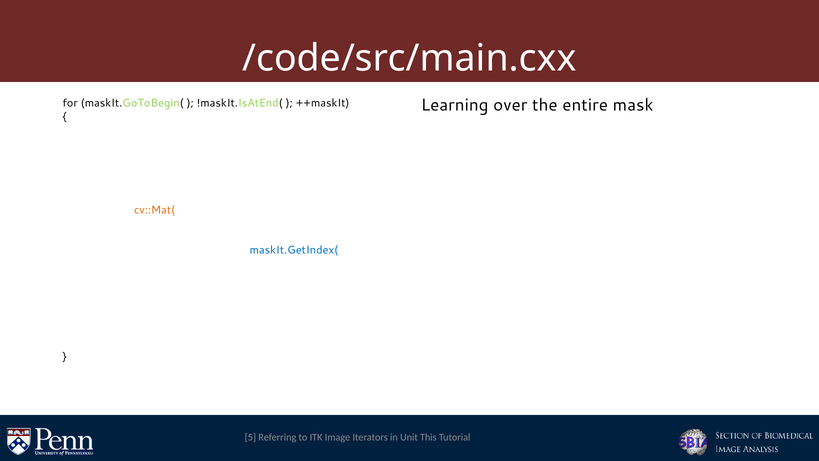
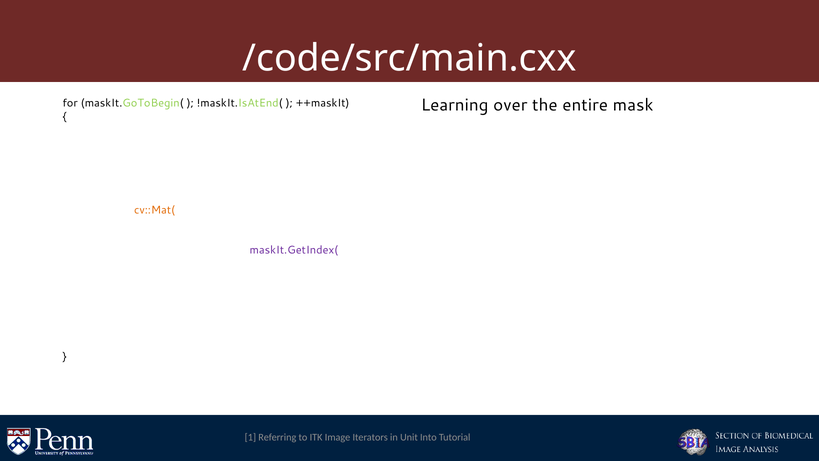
maskIt.GetIndex( at (294, 250) colour: blue -> purple
5: 5 -> 1
This: This -> Into
